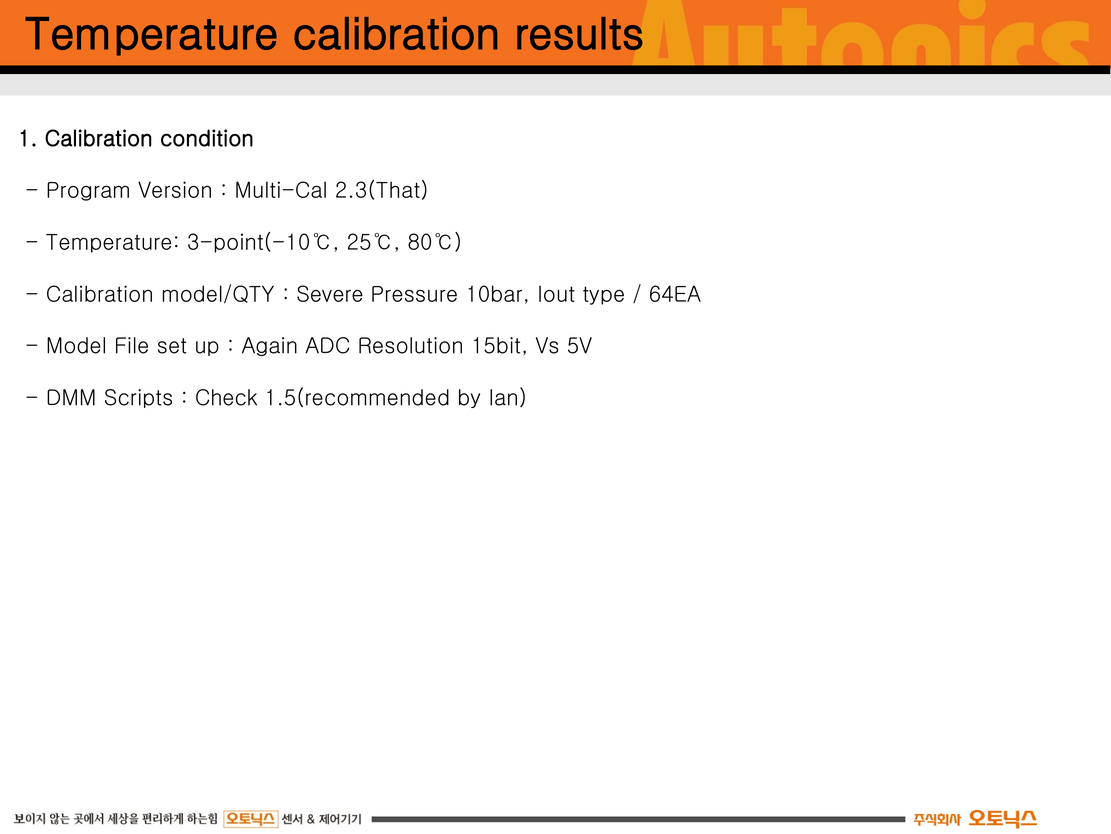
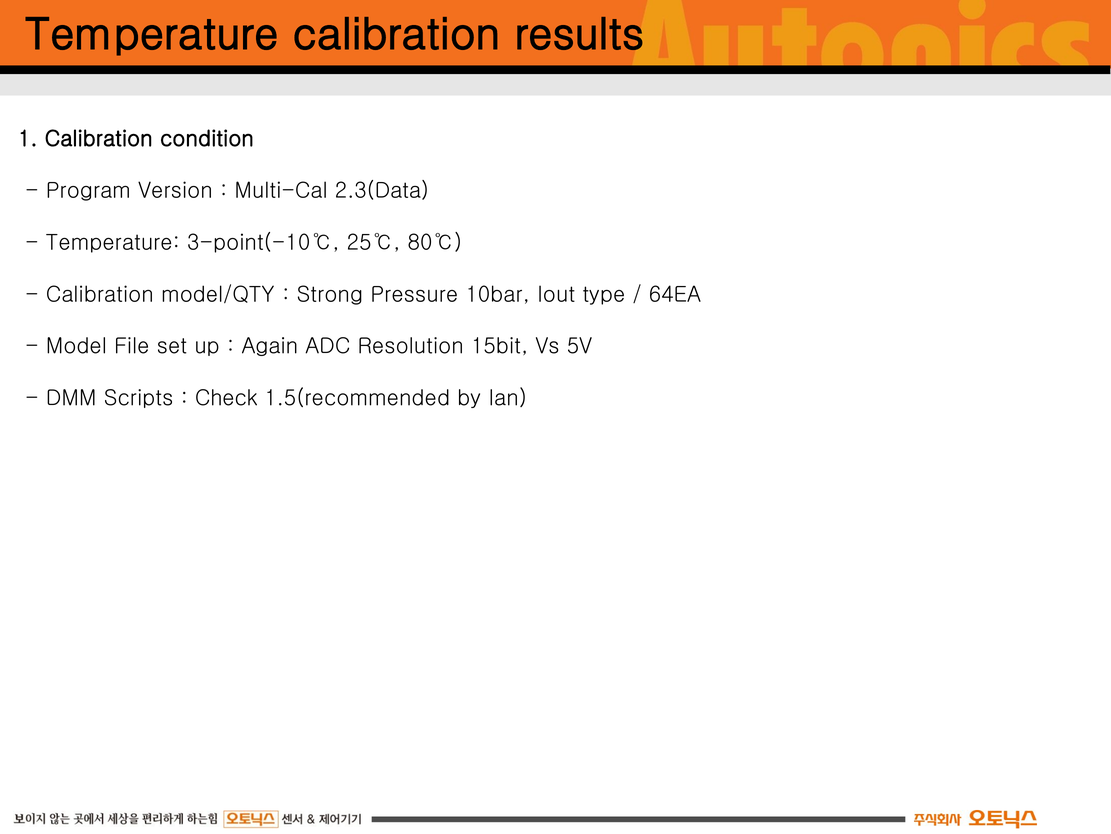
2.3(That: 2.3(That -> 2.3(Data
Severe: Severe -> Strong
